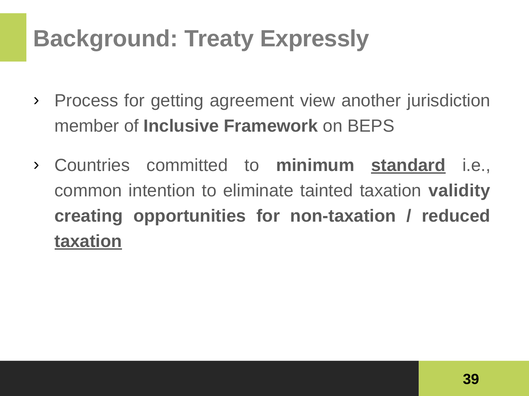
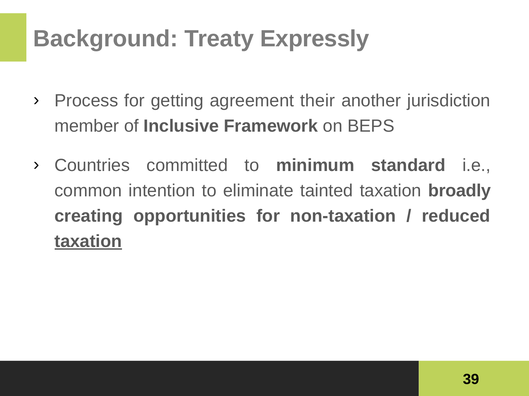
view: view -> their
standard underline: present -> none
validity: validity -> broadly
